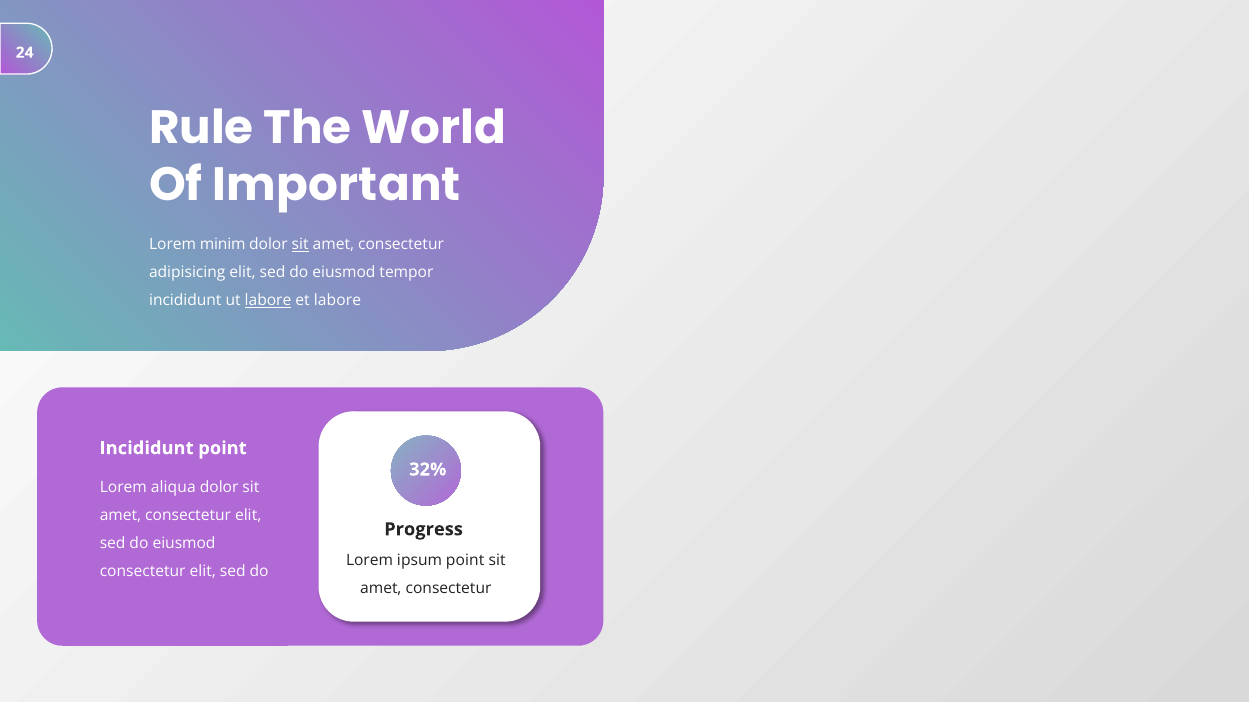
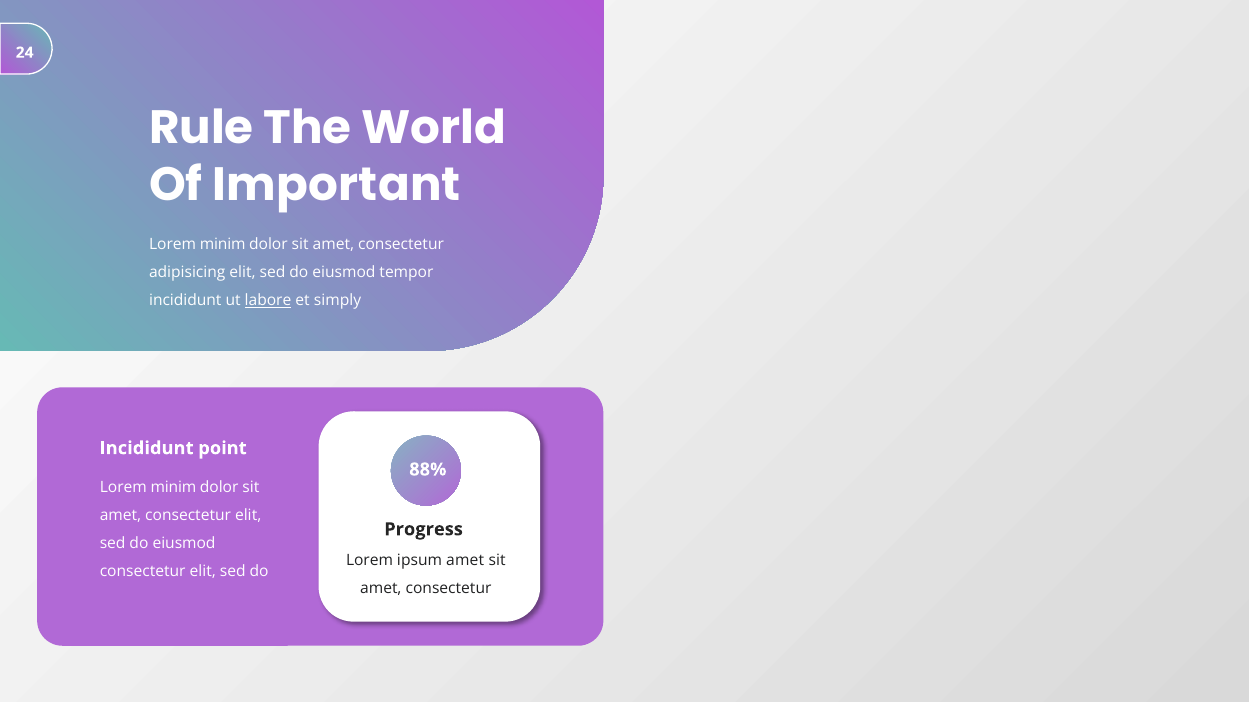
sit at (300, 245) underline: present -> none
et labore: labore -> simply
32%: 32% -> 88%
aliqua at (173, 488): aliqua -> minim
ipsum point: point -> amet
